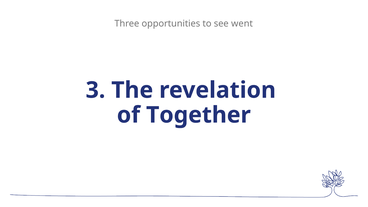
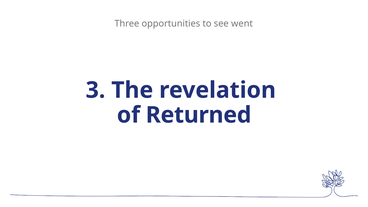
Together: Together -> Returned
